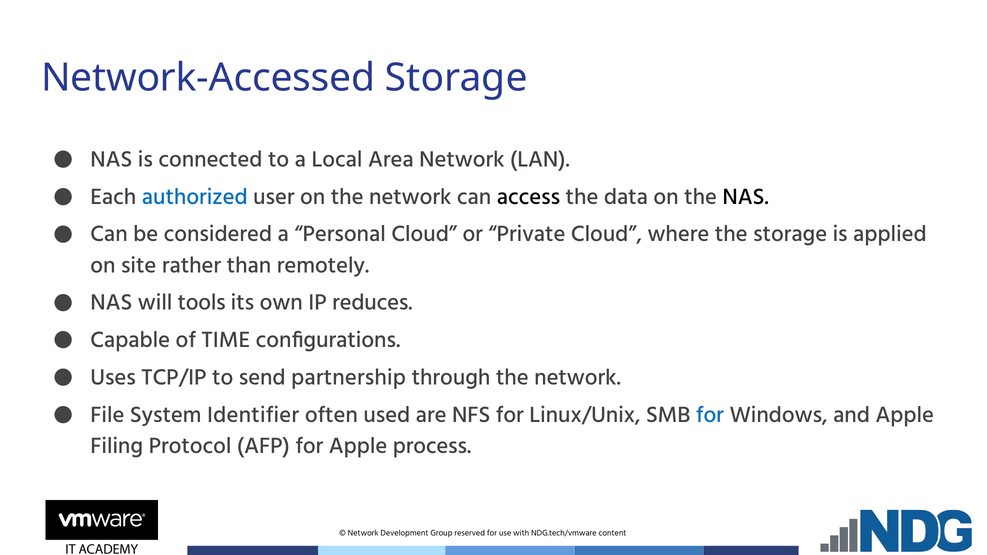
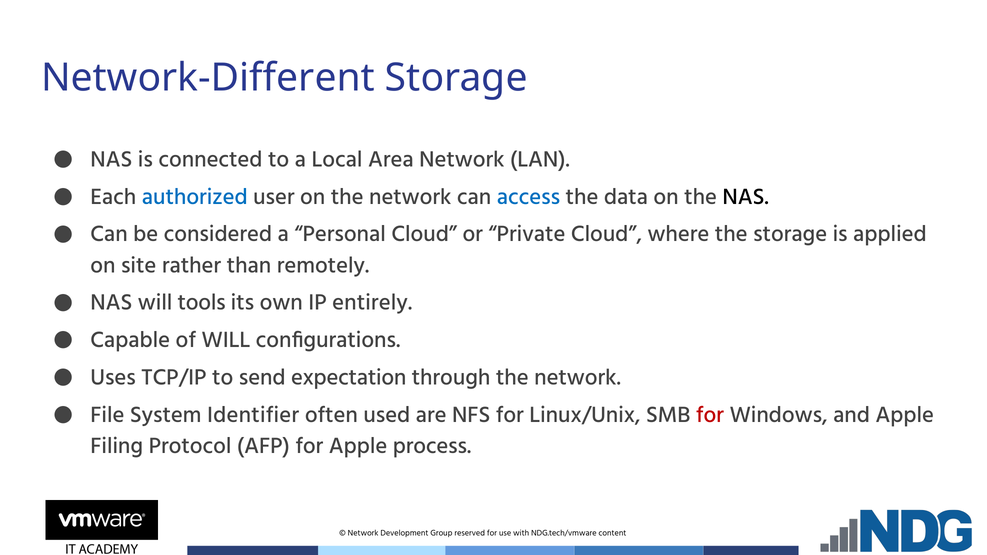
Network-Accessed: Network-Accessed -> Network-Different
access colour: black -> blue
reduces: reduces -> entirely
of TIME: TIME -> WILL
partnership: partnership -> expectation
for at (710, 415) colour: blue -> red
